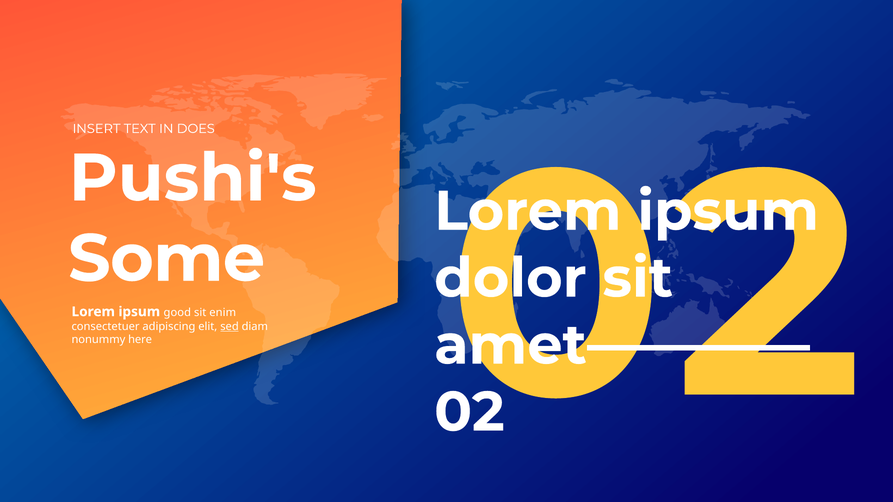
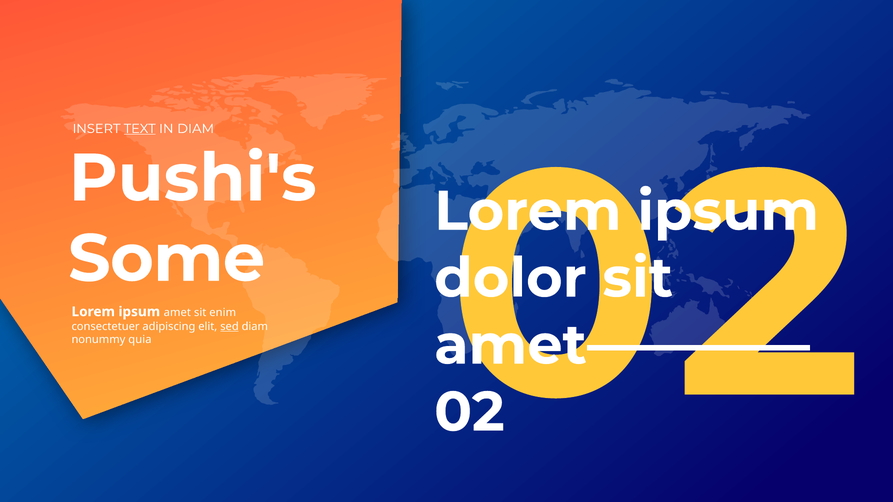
TEXT underline: none -> present
IN DOES: DOES -> DIAM
good: good -> amet
here: here -> quia
